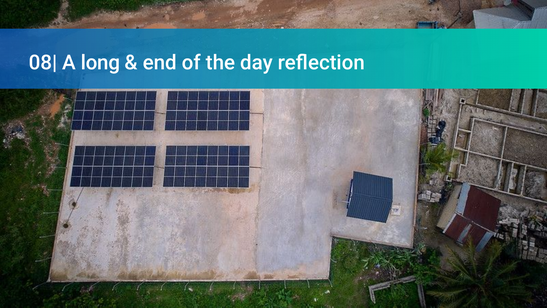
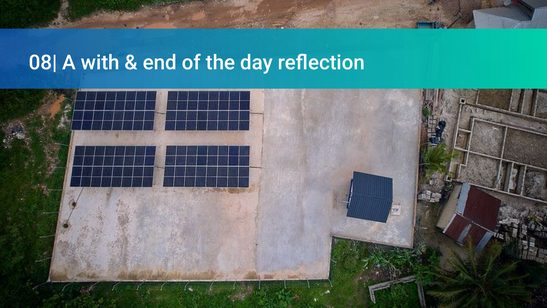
long: long -> with
